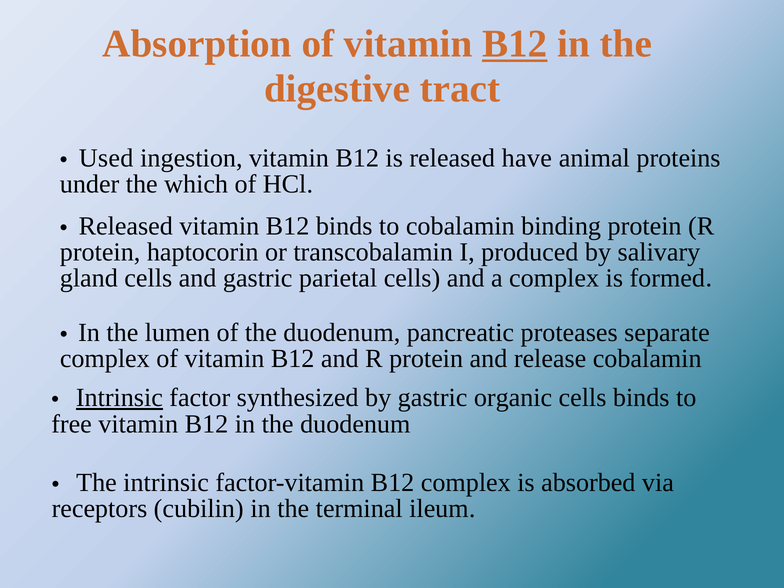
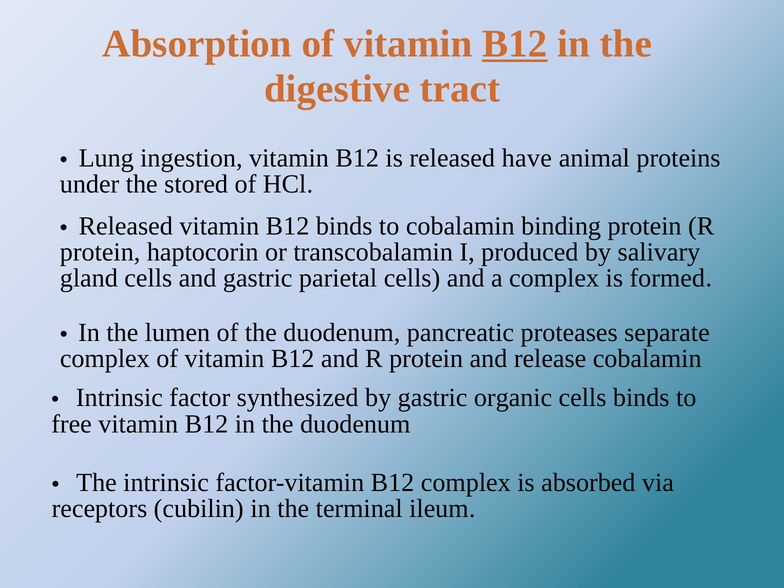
Used: Used -> Lung
which: which -> stored
Intrinsic at (119, 398) underline: present -> none
